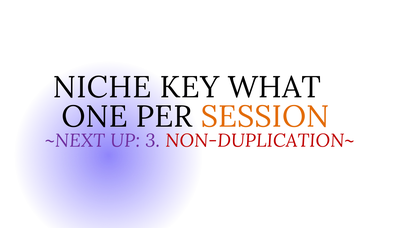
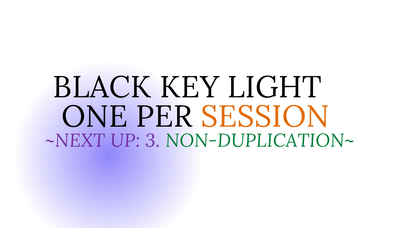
NICHE: NICHE -> BLACK
WHAT: WHAT -> LIGHT
NON-DUPLICATION~ colour: red -> green
